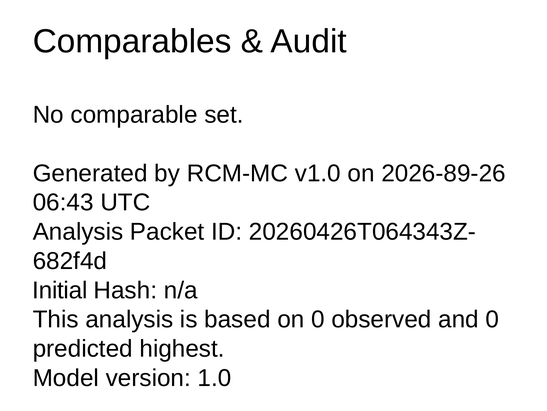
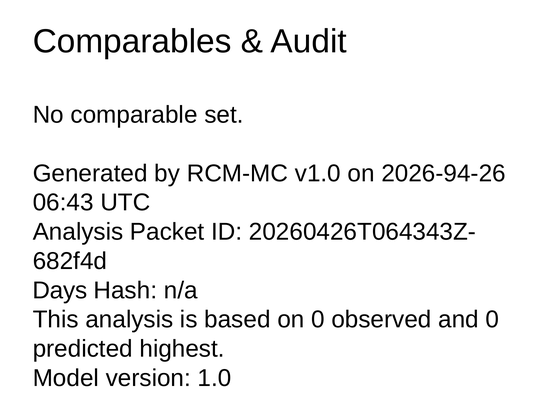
2026-89-26: 2026-89-26 -> 2026-94-26
Initial: Initial -> Days
